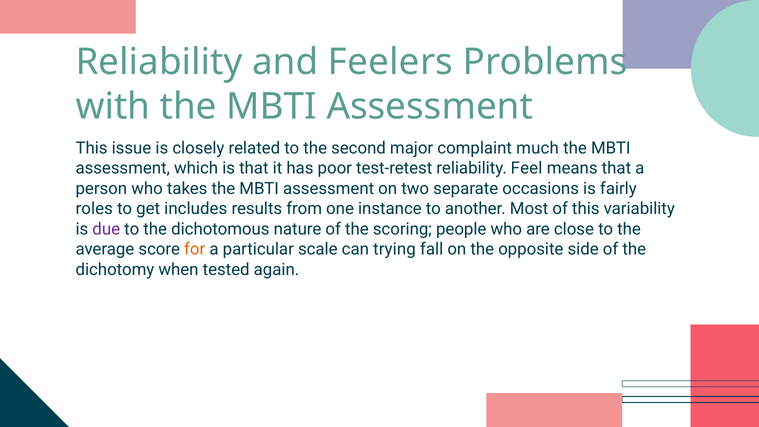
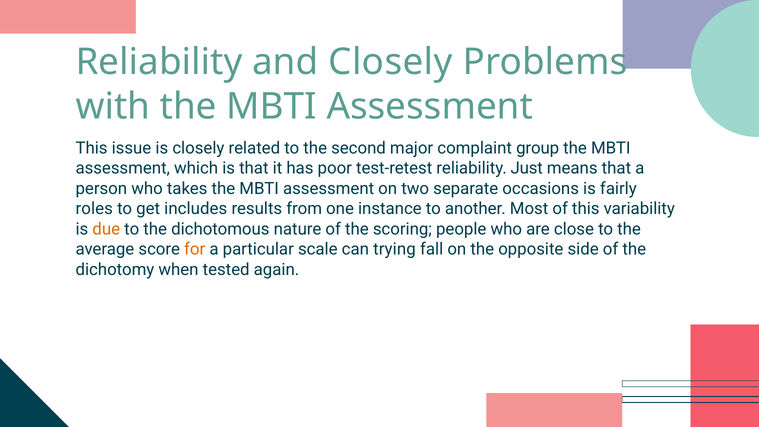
and Feelers: Feelers -> Closely
much: much -> group
Feel: Feel -> Just
due colour: purple -> orange
